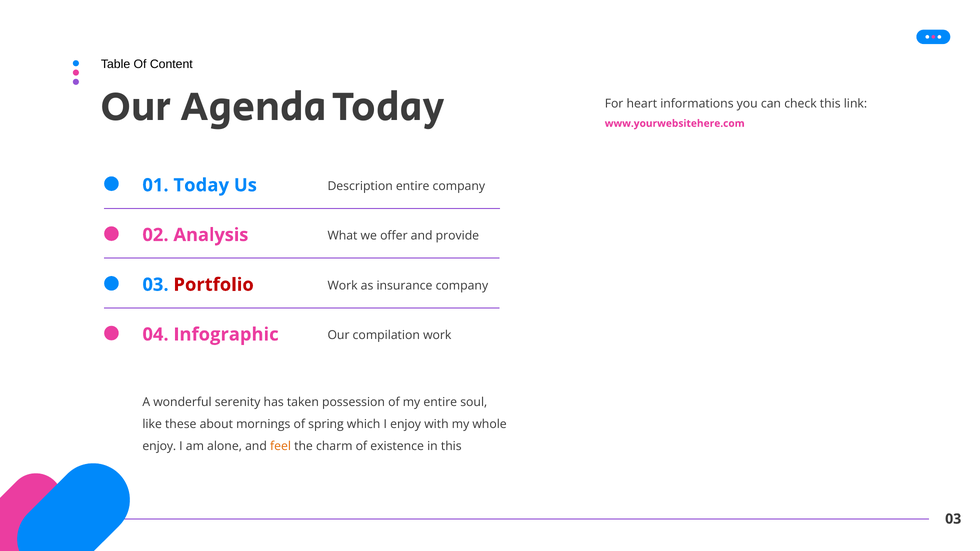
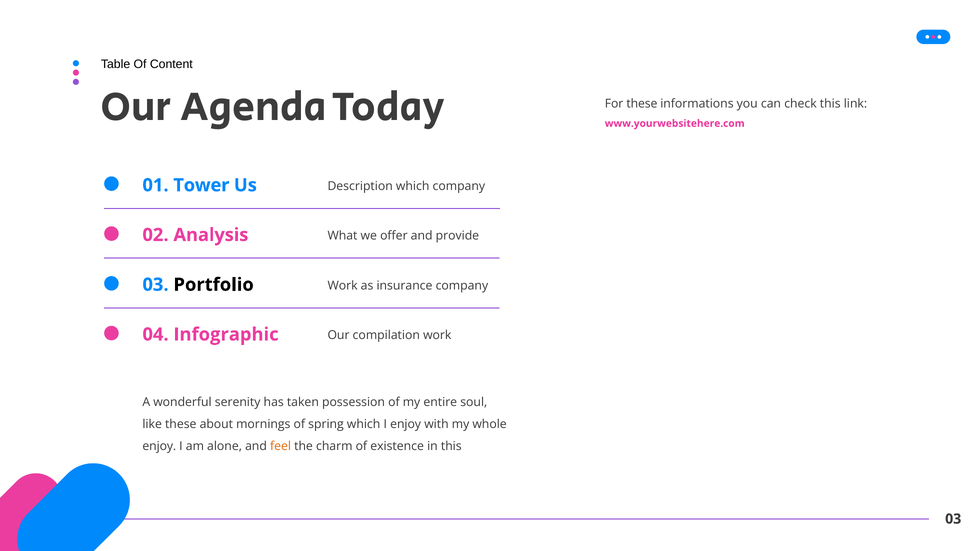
For heart: heart -> these
01 Today: Today -> Tower
Description entire: entire -> which
Portfolio colour: red -> black
